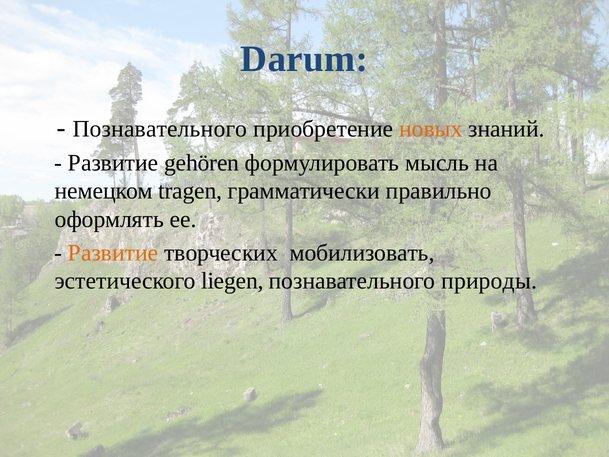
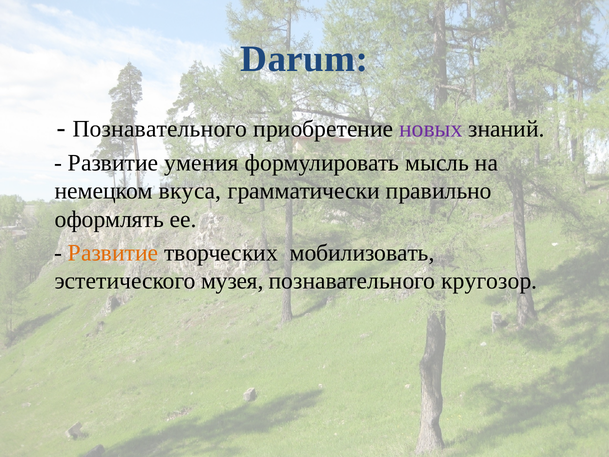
новых colour: orange -> purple
gehören: gehören -> умения
tragen: tragen -> вкуса
liegen: liegen -> музея
природы: природы -> кругозор
